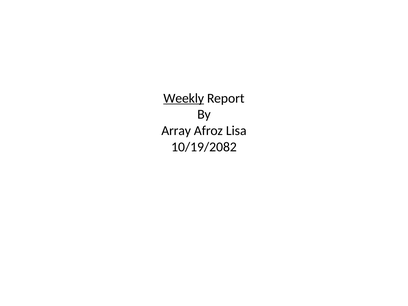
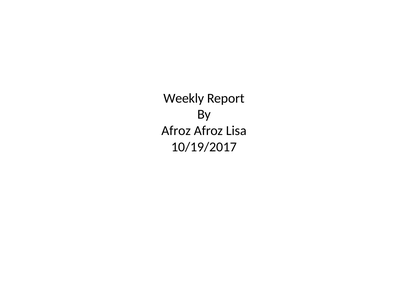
Weekly underline: present -> none
Array at (176, 131): Array -> Afroz
10/19/2082: 10/19/2082 -> 10/19/2017
